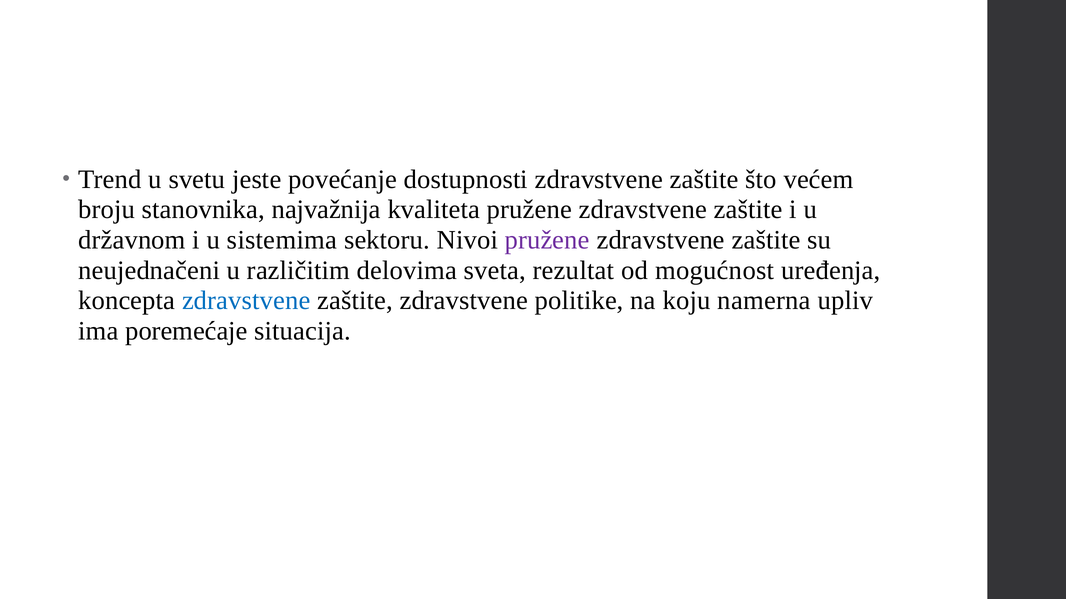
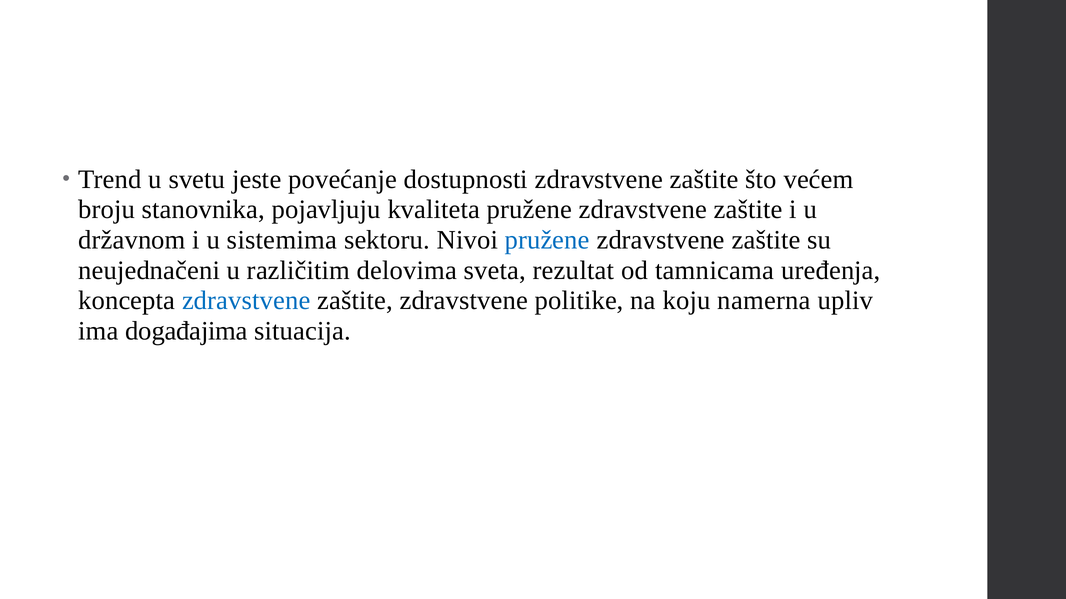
najvažnija: najvažnija -> pojavljuju
pružene at (547, 240) colour: purple -> blue
mogućnost: mogućnost -> tamnicama
poremećaje: poremećaje -> događajima
